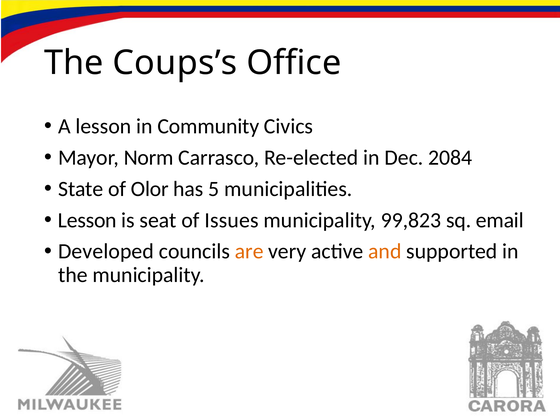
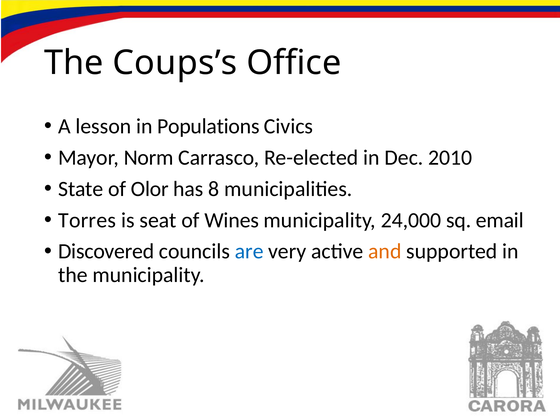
Community: Community -> Populations
2084: 2084 -> 2010
5: 5 -> 8
Lesson at (87, 220): Lesson -> Torres
Issues: Issues -> Wines
99,823: 99,823 -> 24,000
Developed: Developed -> Discovered
are colour: orange -> blue
